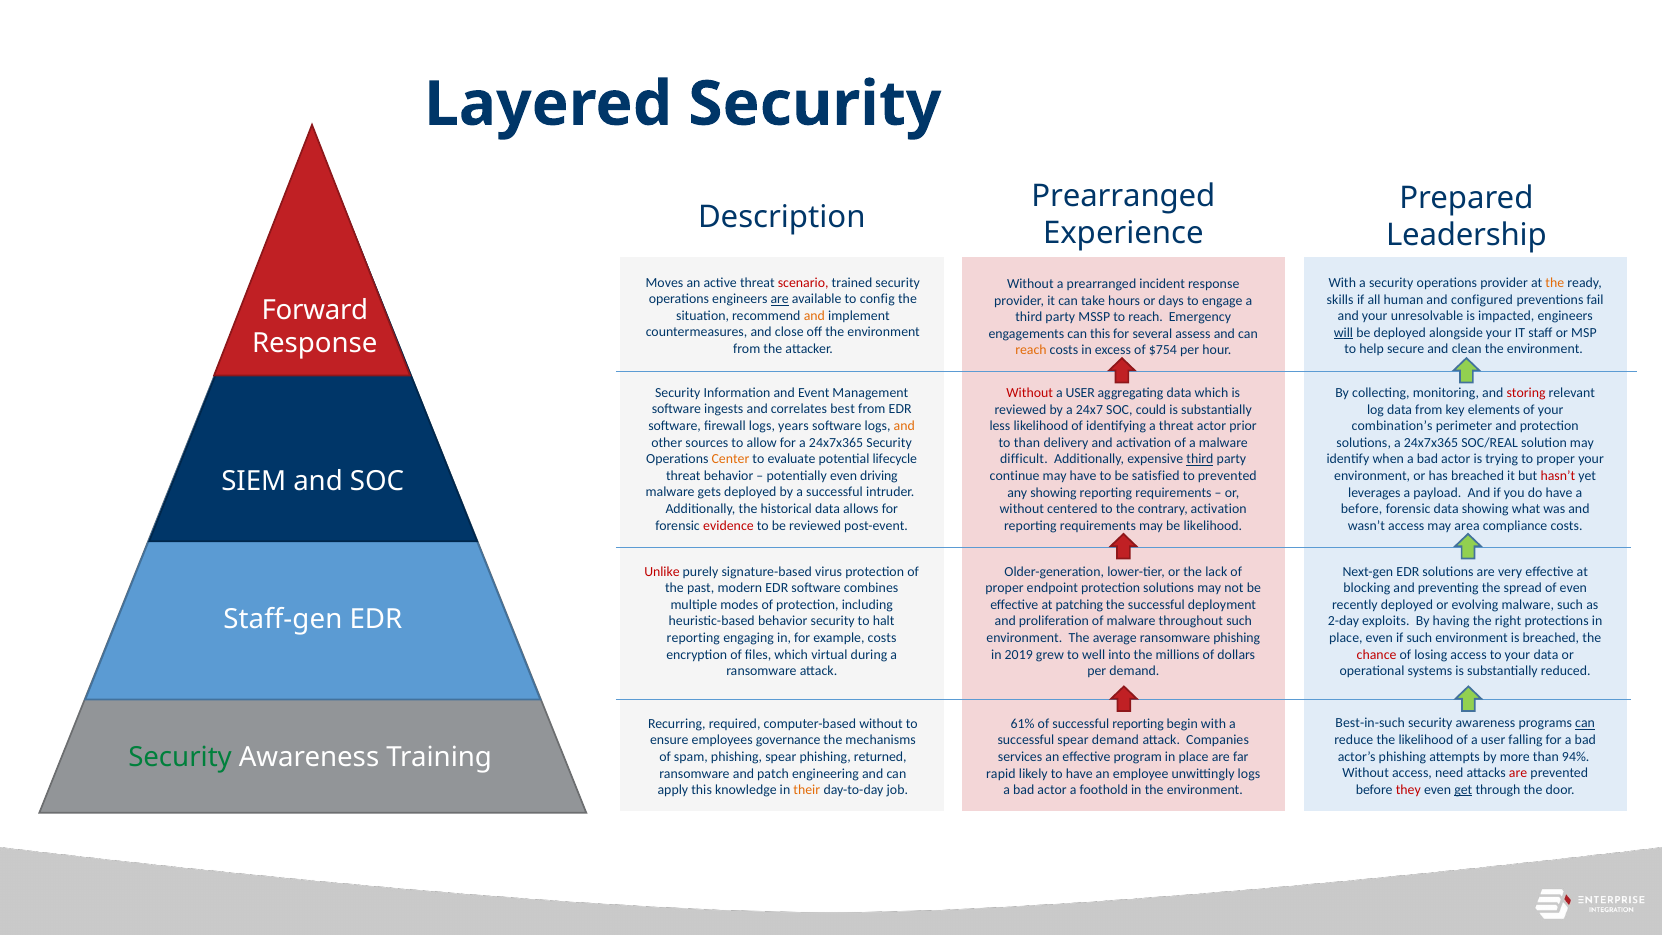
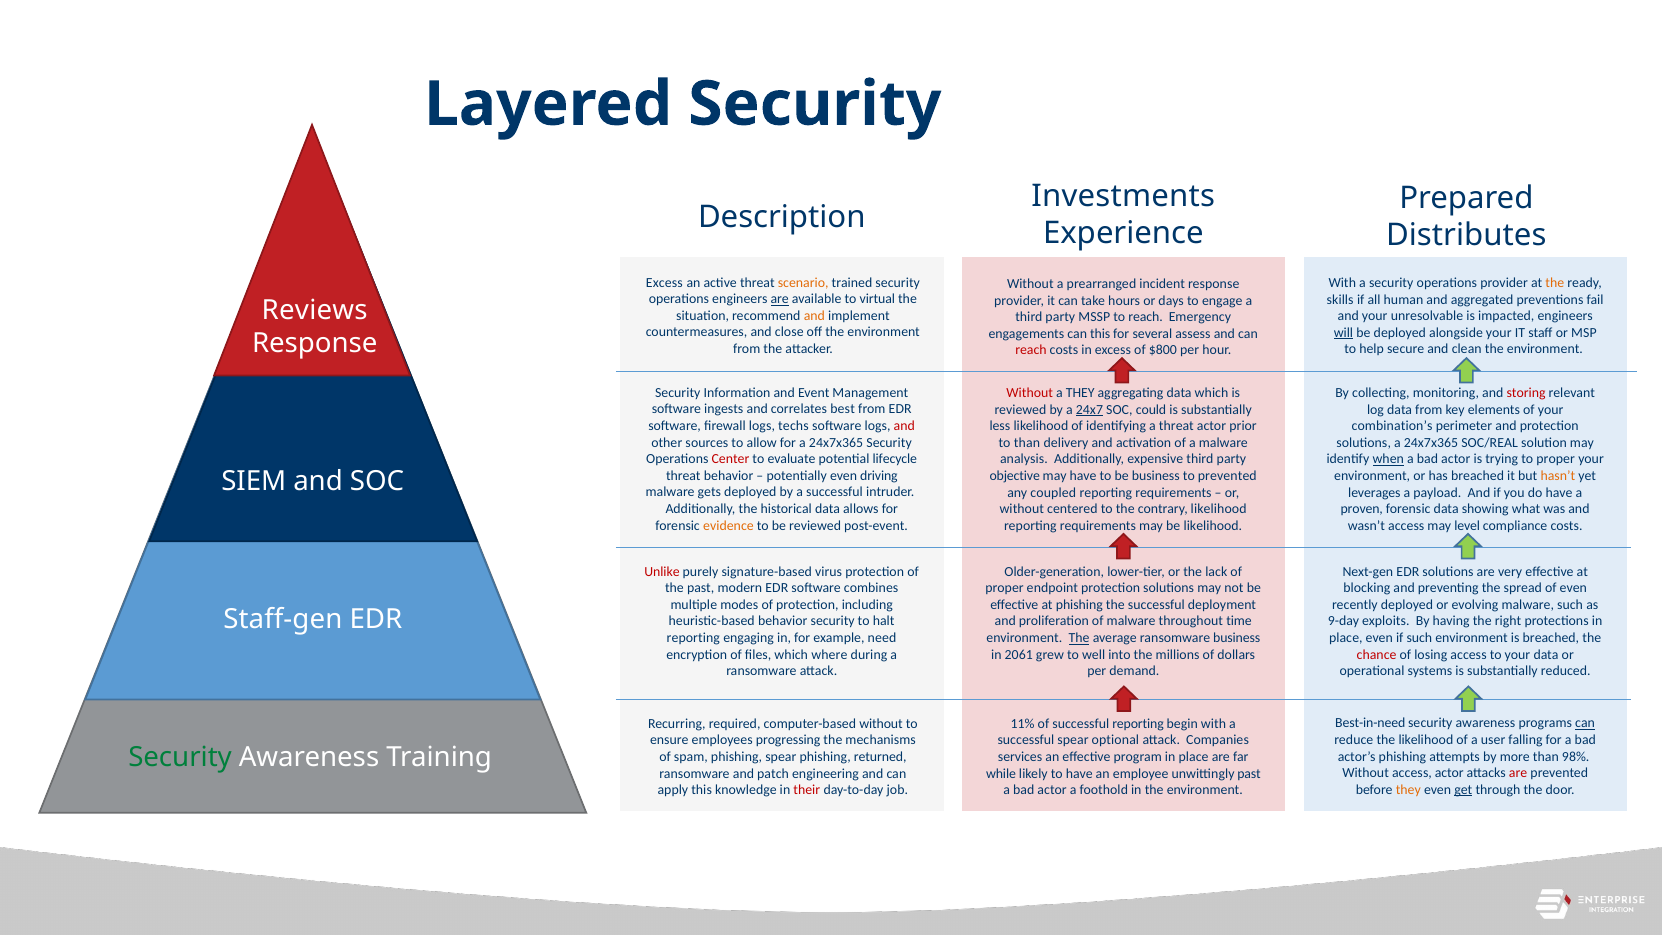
Prearranged at (1123, 196): Prearranged -> Investments
Leadership: Leadership -> Distributes
Moves at (664, 283): Moves -> Excess
scenario colour: red -> orange
config: config -> virtual
configured: configured -> aggregated
Forward: Forward -> Reviews
reach at (1031, 350) colour: orange -> red
$754: $754 -> $800
USER at (1080, 393): USER -> THEY
24x7 underline: none -> present
years: years -> techs
and at (904, 426) colour: orange -> red
Center colour: orange -> red
difficult: difficult -> analysis
third at (1200, 459) underline: present -> none
when underline: none -> present
continue: continue -> objective
be satisfied: satisfied -> business
hasn’t colour: red -> orange
any showing: showing -> coupled
contrary activation: activation -> likelihood
before at (1362, 509): before -> proven
evidence colour: red -> orange
area: area -> level
at patching: patching -> phishing
throughout such: such -> time
2-day: 2-day -> 9-day
example costs: costs -> need
The at (1079, 638) underline: none -> present
ransomware phishing: phishing -> business
virtual: virtual -> where
2019: 2019 -> 2061
Best-in-such: Best-in-such -> Best-in-need
61%: 61% -> 11%
governance: governance -> progressing
spear demand: demand -> optional
94%: 94% -> 98%
access need: need -> actor
rapid: rapid -> while
unwittingly logs: logs -> past
they at (1408, 790) colour: red -> orange
their colour: orange -> red
